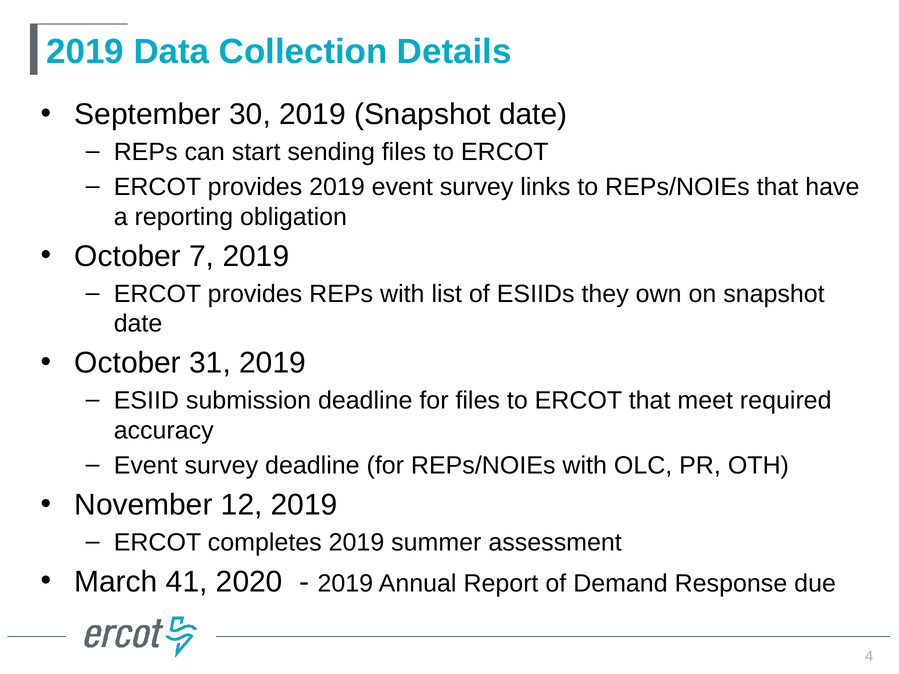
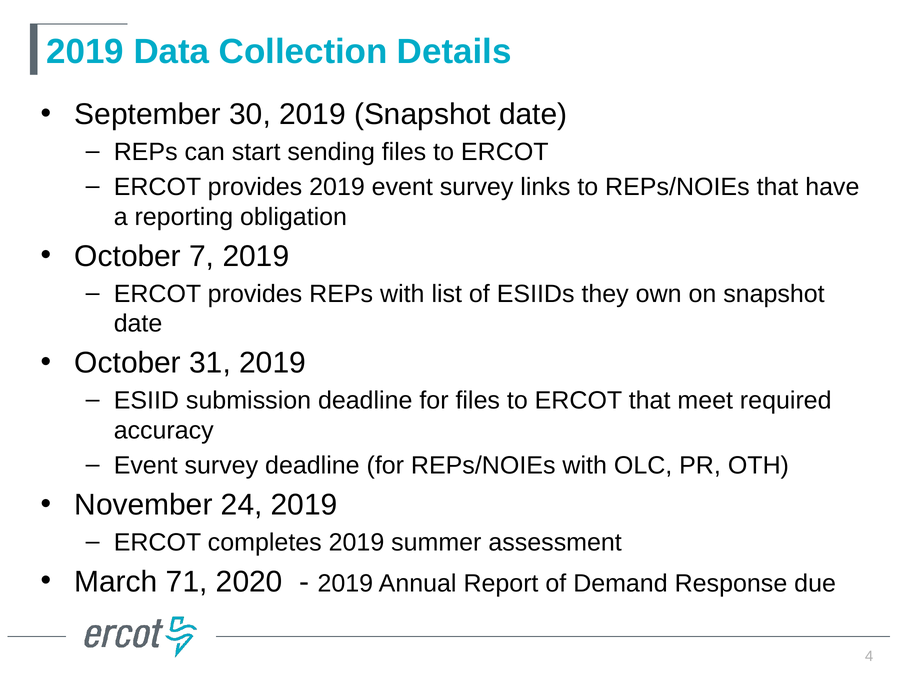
12: 12 -> 24
41: 41 -> 71
